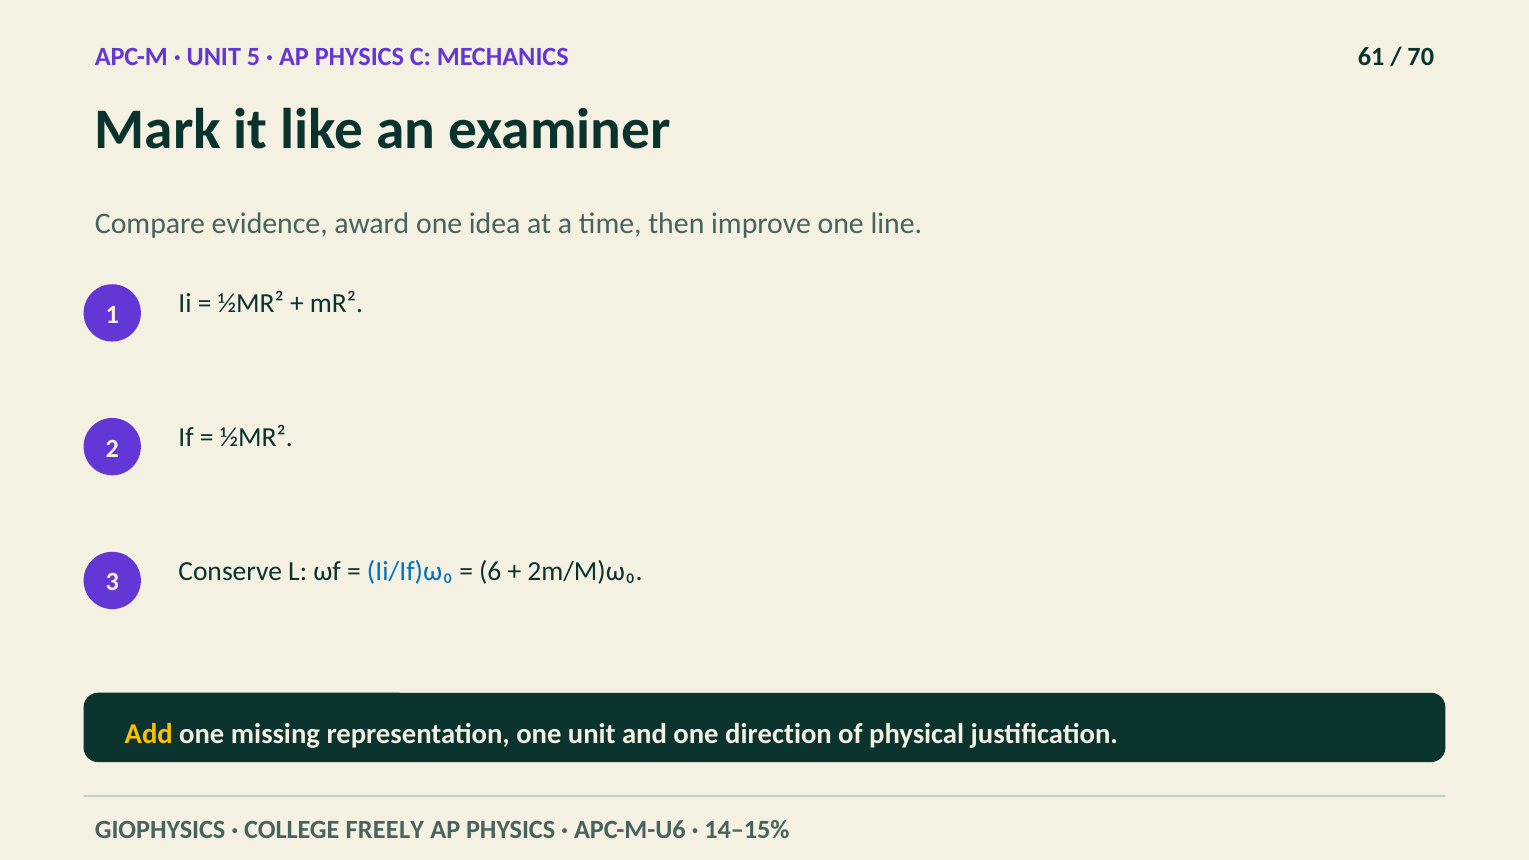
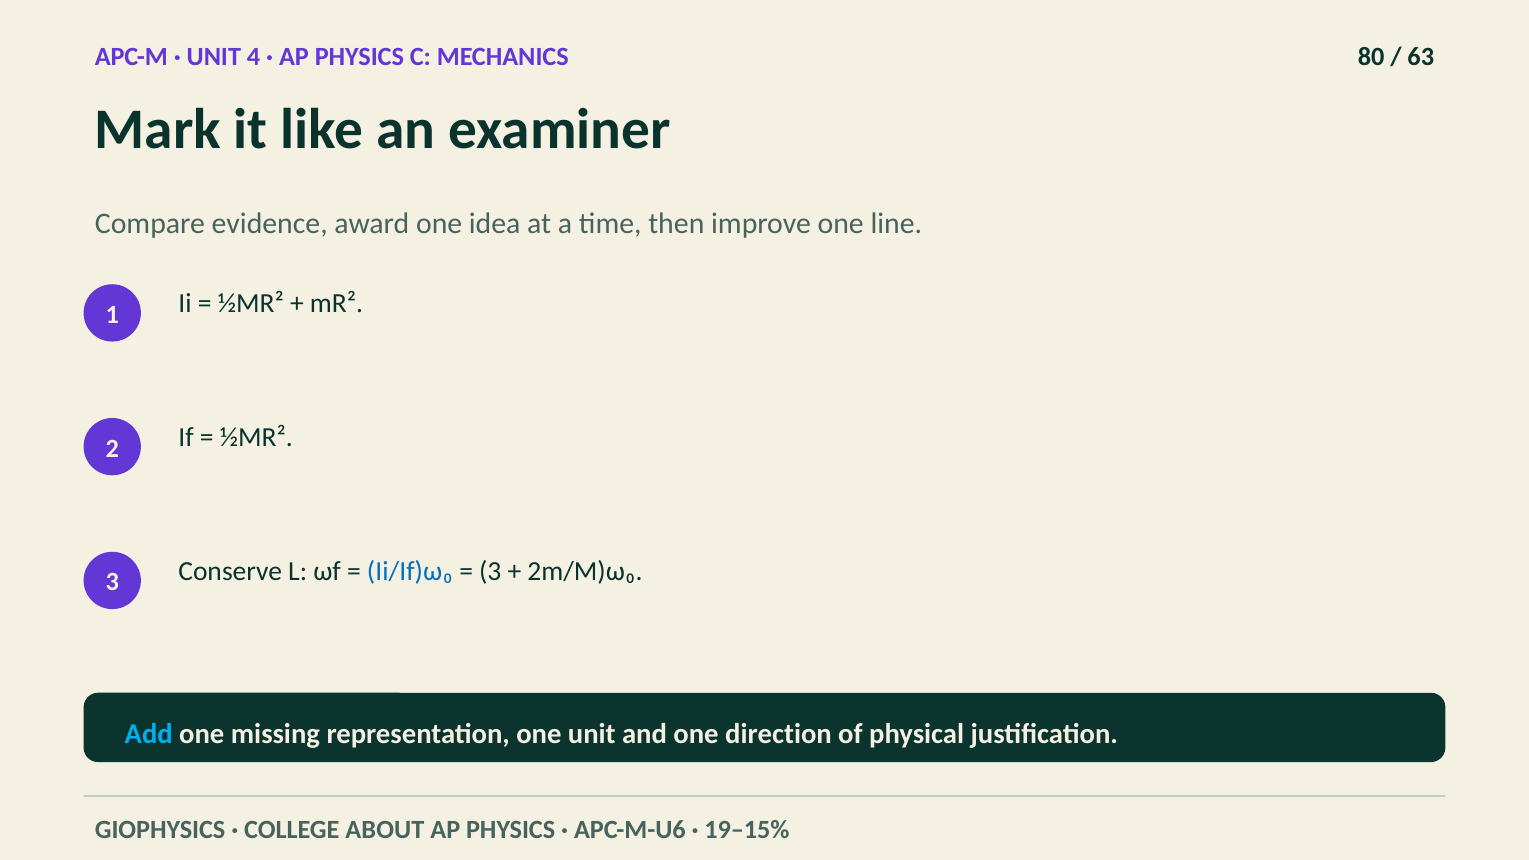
5: 5 -> 4
61: 61 -> 80
70: 70 -> 63
6 at (490, 571): 6 -> 3
Add colour: yellow -> light blue
FREELY: FREELY -> ABOUT
14–15%: 14–15% -> 19–15%
